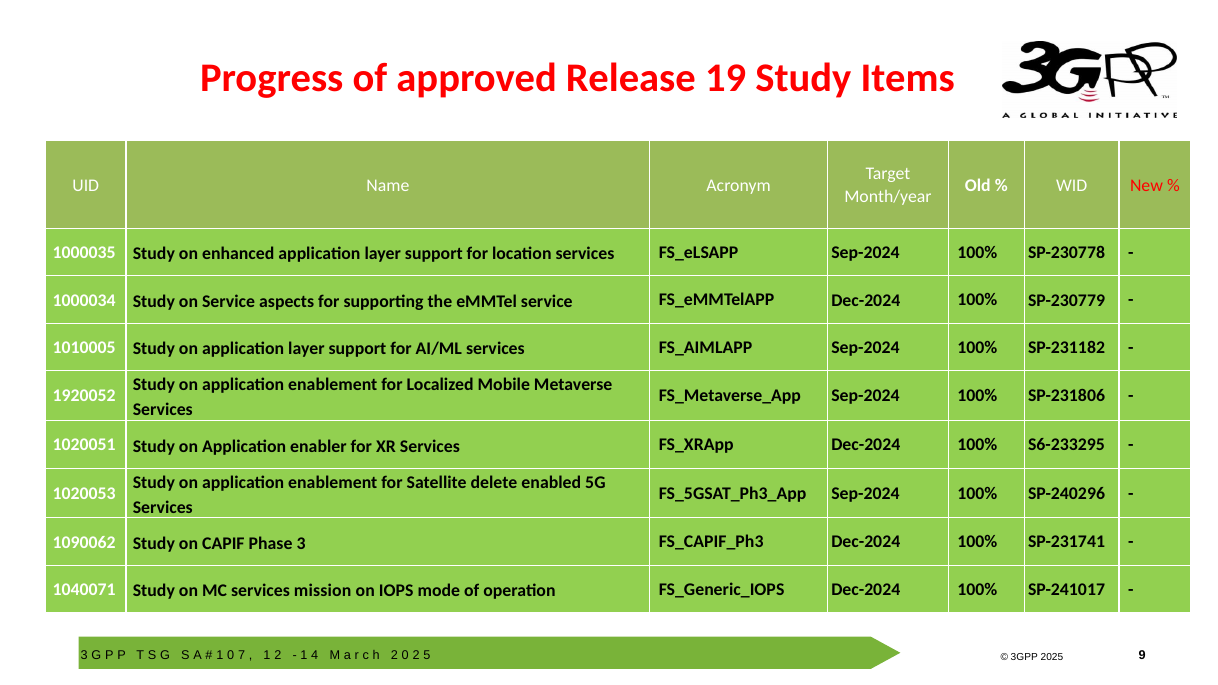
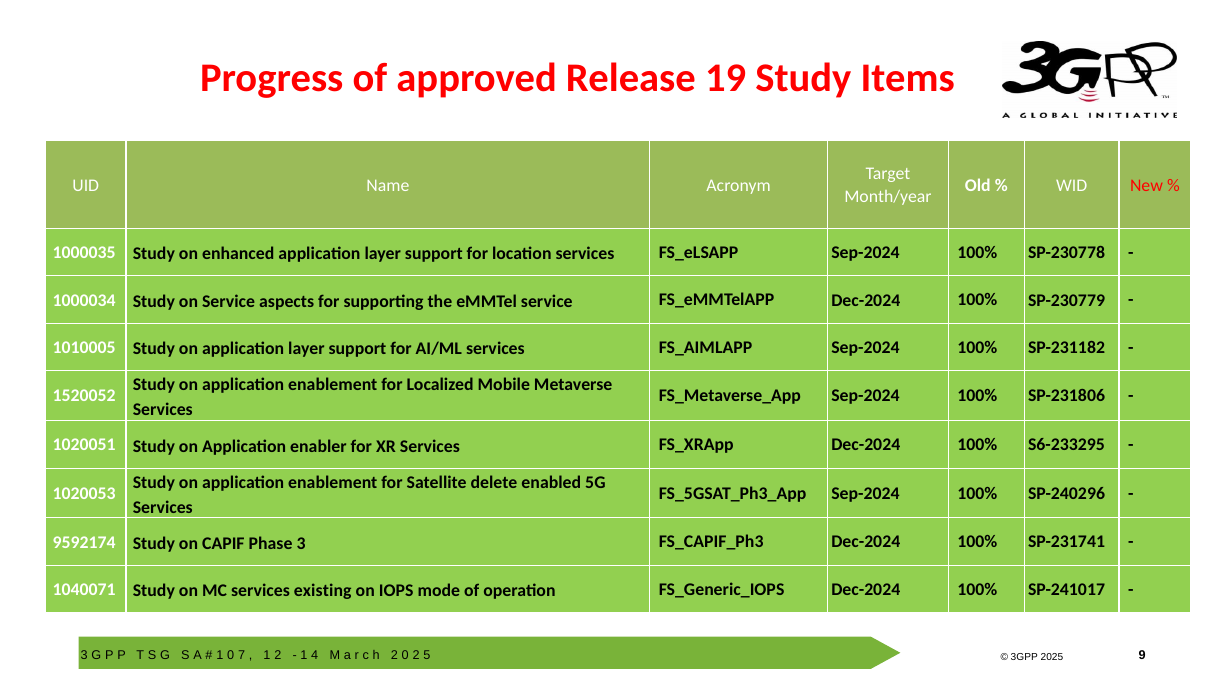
1920052: 1920052 -> 1520052
1090062: 1090062 -> 9592174
mission: mission -> existing
